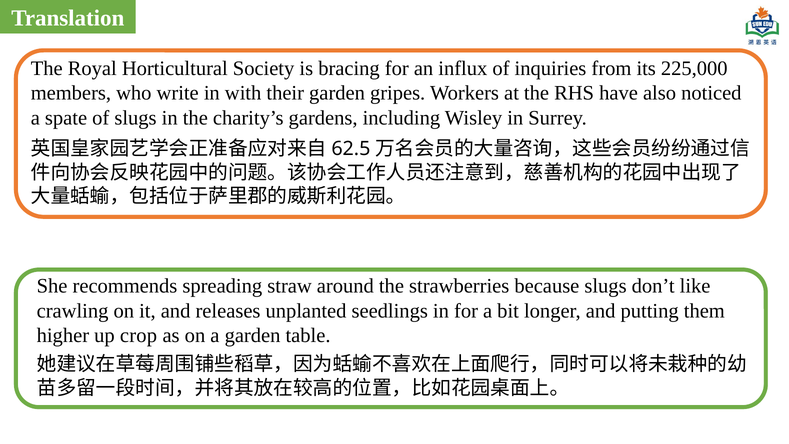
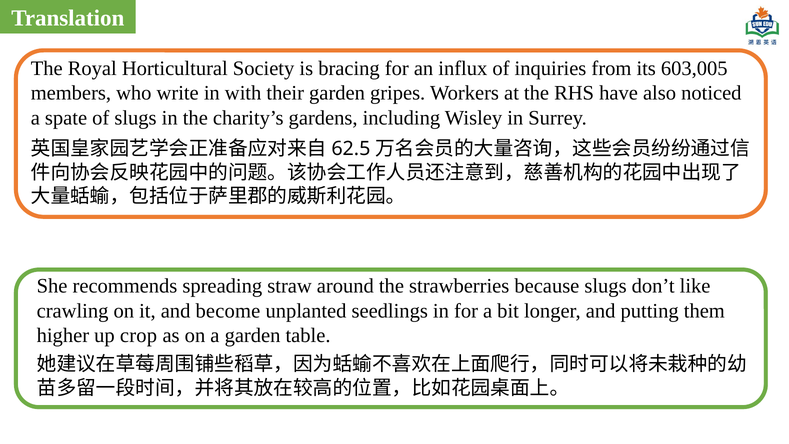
225,000: 225,000 -> 603,005
releases: releases -> become
